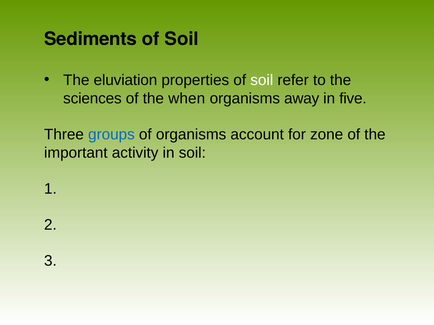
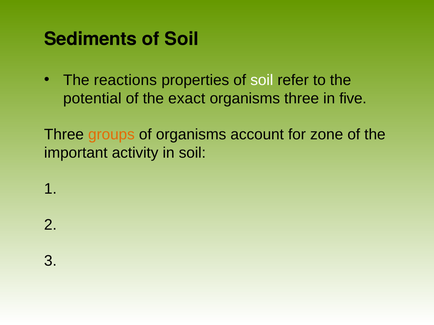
eluviation: eluviation -> reactions
sciences: sciences -> potential
when: when -> exact
organisms away: away -> three
groups colour: blue -> orange
